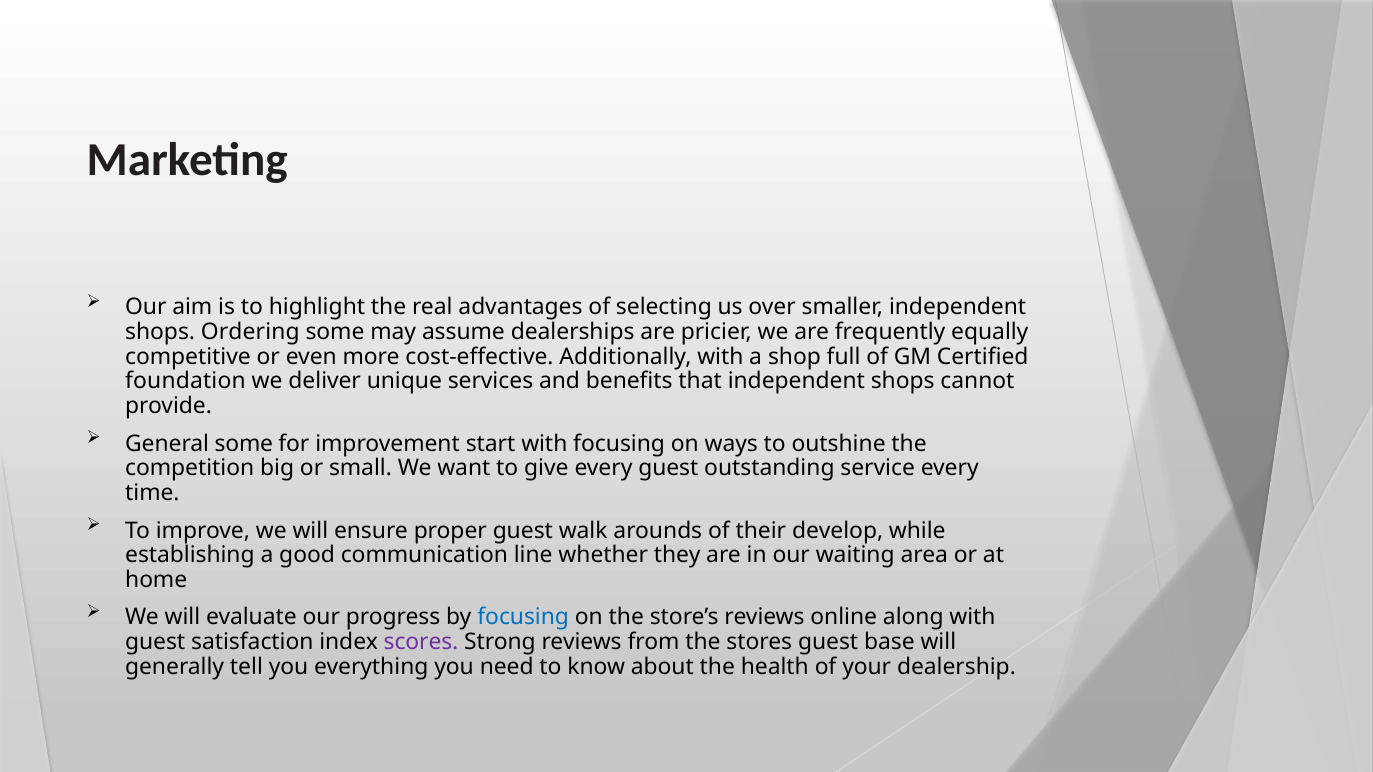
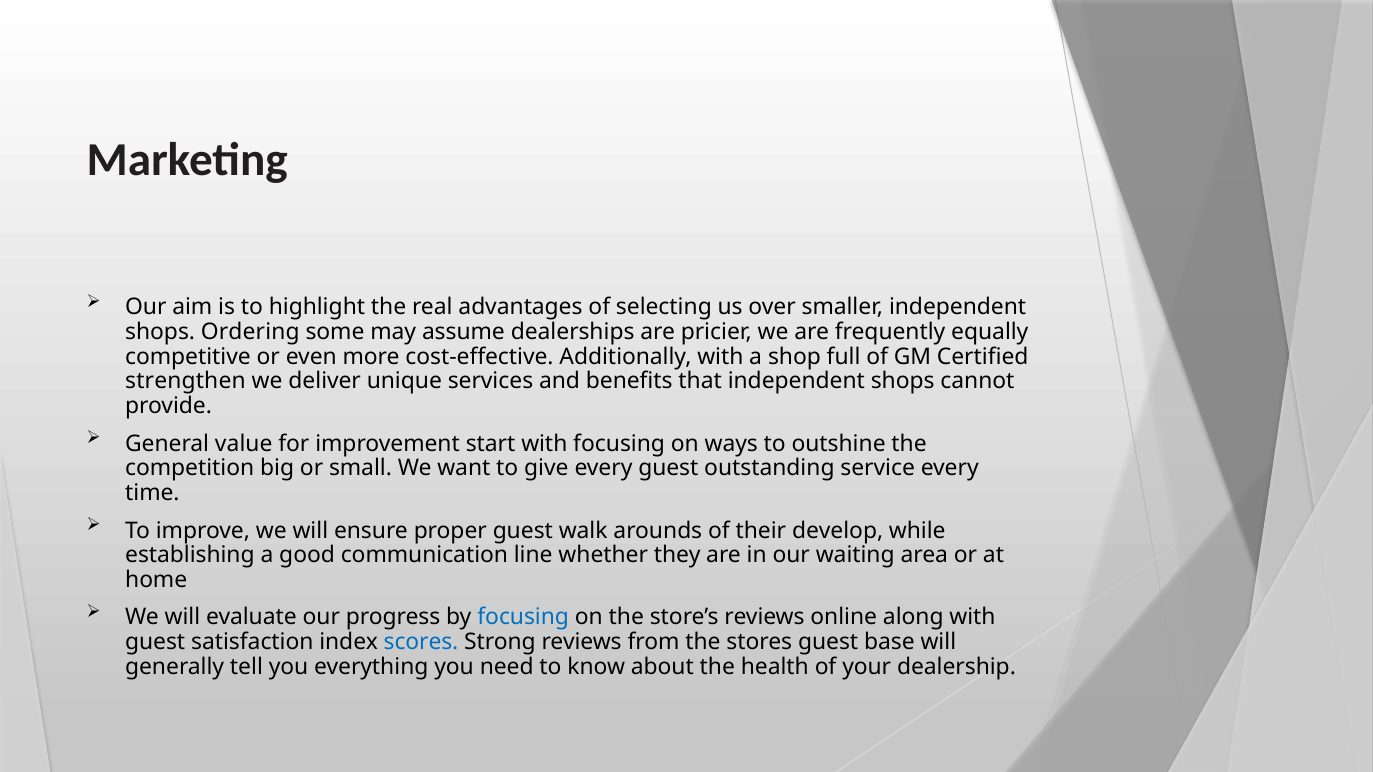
foundation: foundation -> strengthen
General some: some -> value
scores colour: purple -> blue
